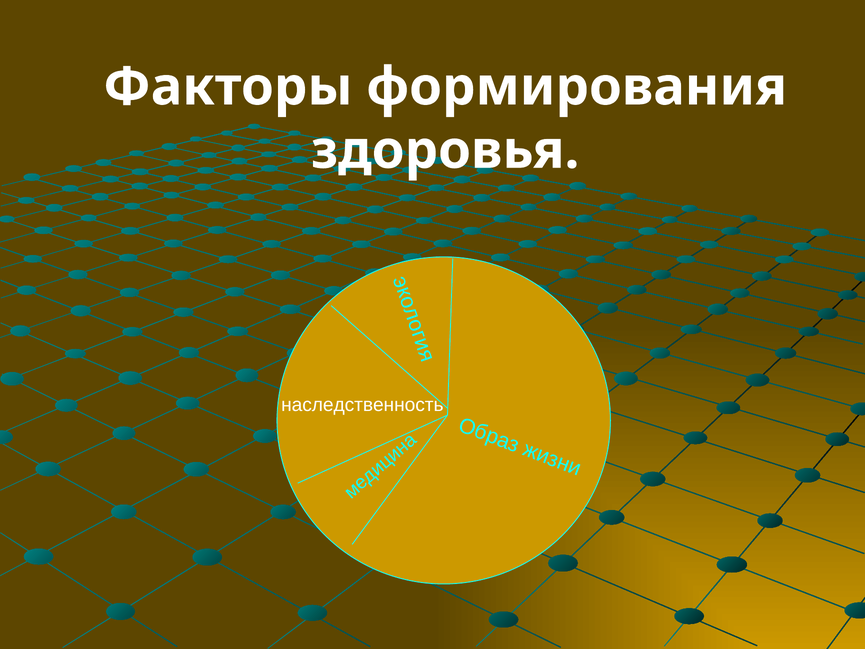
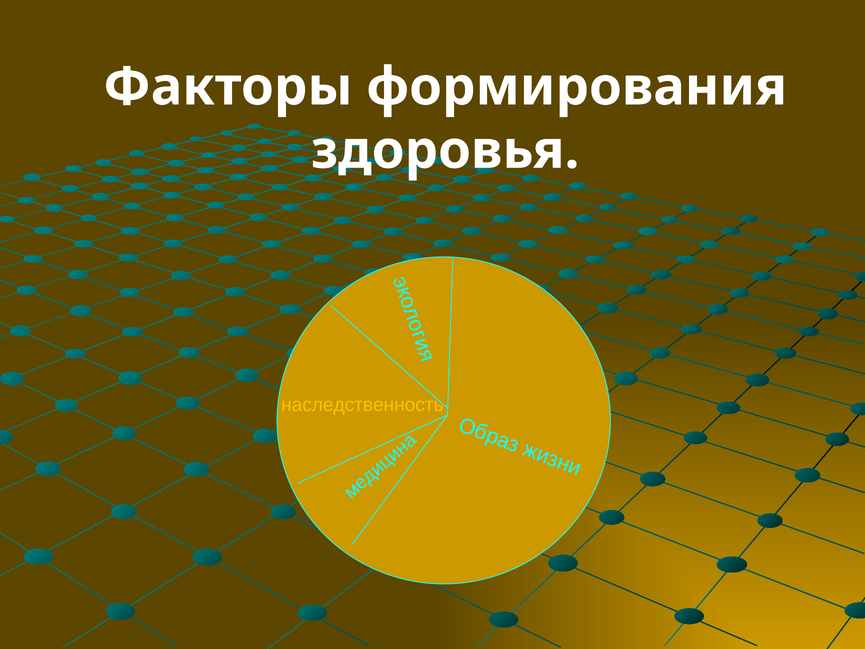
наследственность colour: white -> yellow
